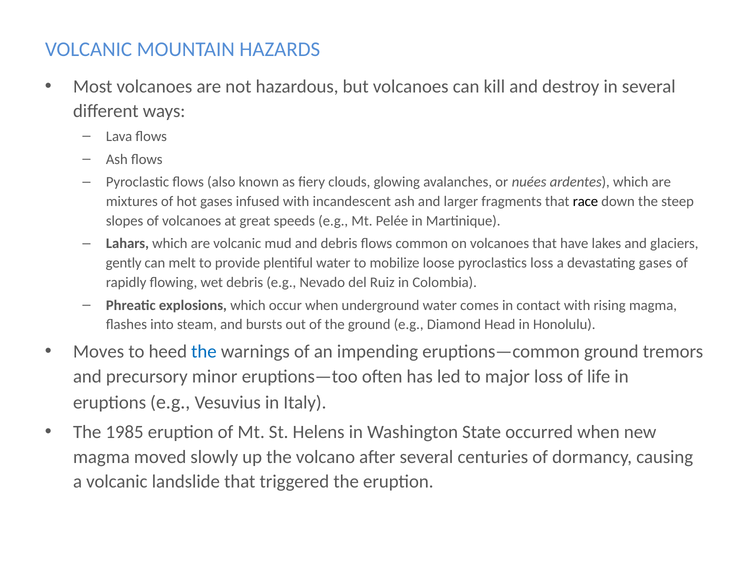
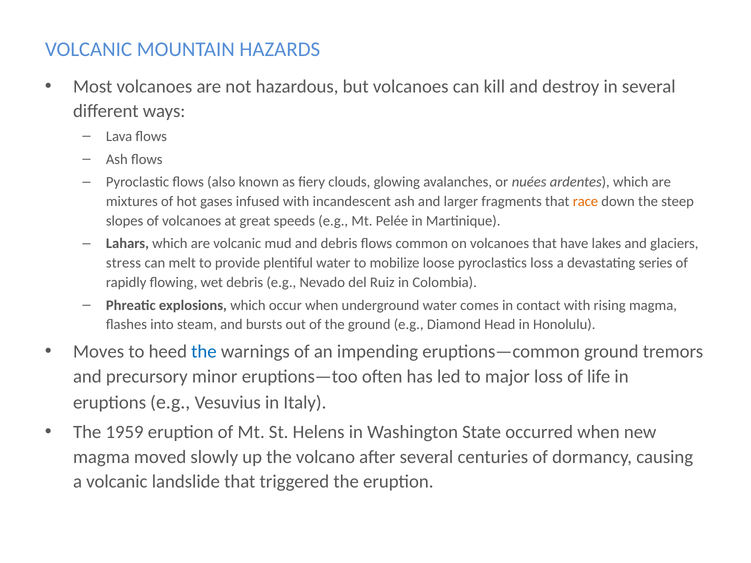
race colour: black -> orange
gently: gently -> stress
devastating gases: gases -> series
1985: 1985 -> 1959
